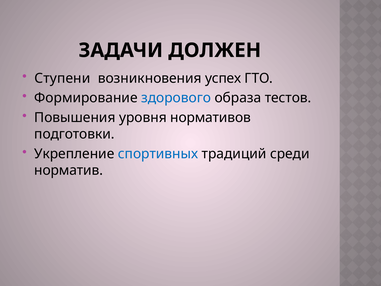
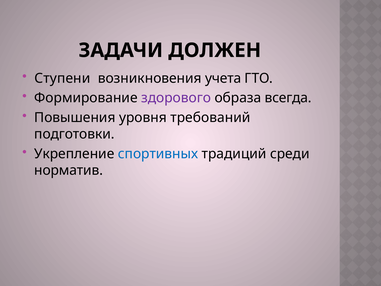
успех: успех -> учета
здорового colour: blue -> purple
тестов: тестов -> всегда
нормативов: нормативов -> требований
